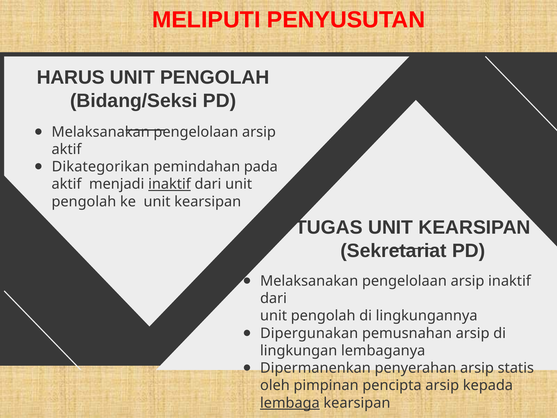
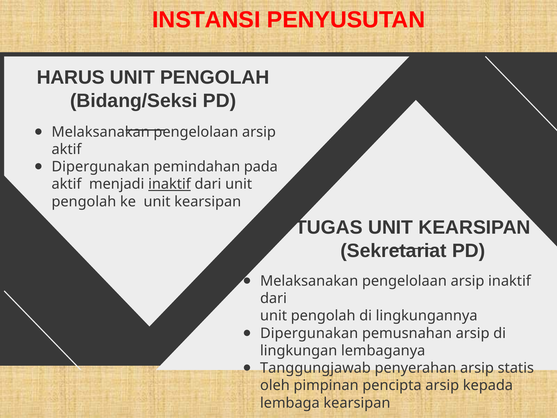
MELIPUTI: MELIPUTI -> INSTANSI
Dikategorikan at (101, 167): Dikategorikan -> Dipergunakan
Dipermanenkan: Dipermanenkan -> Tanggungjawab
lembaga underline: present -> none
